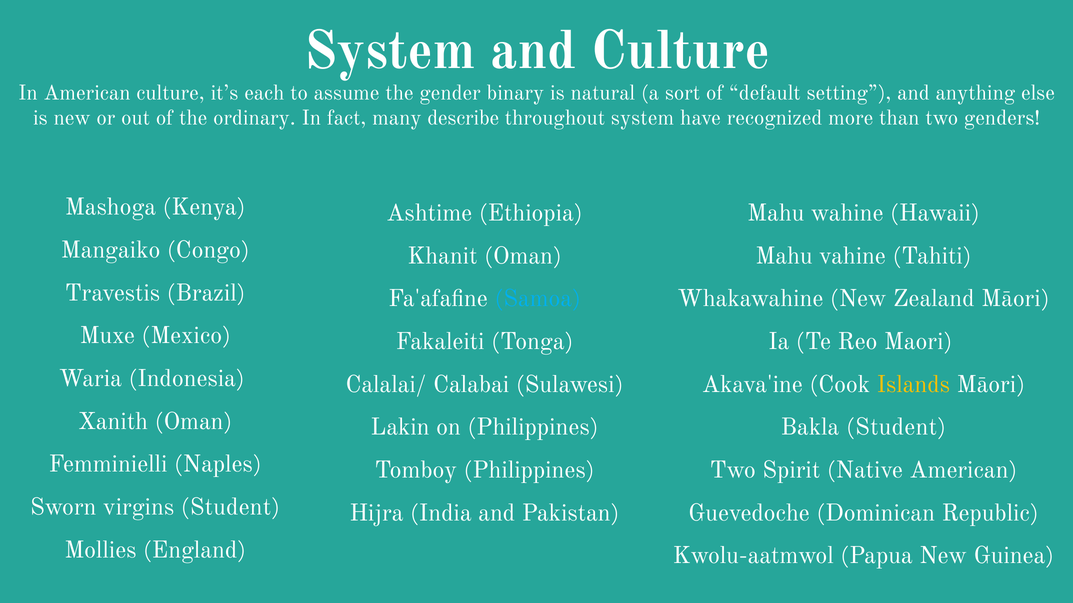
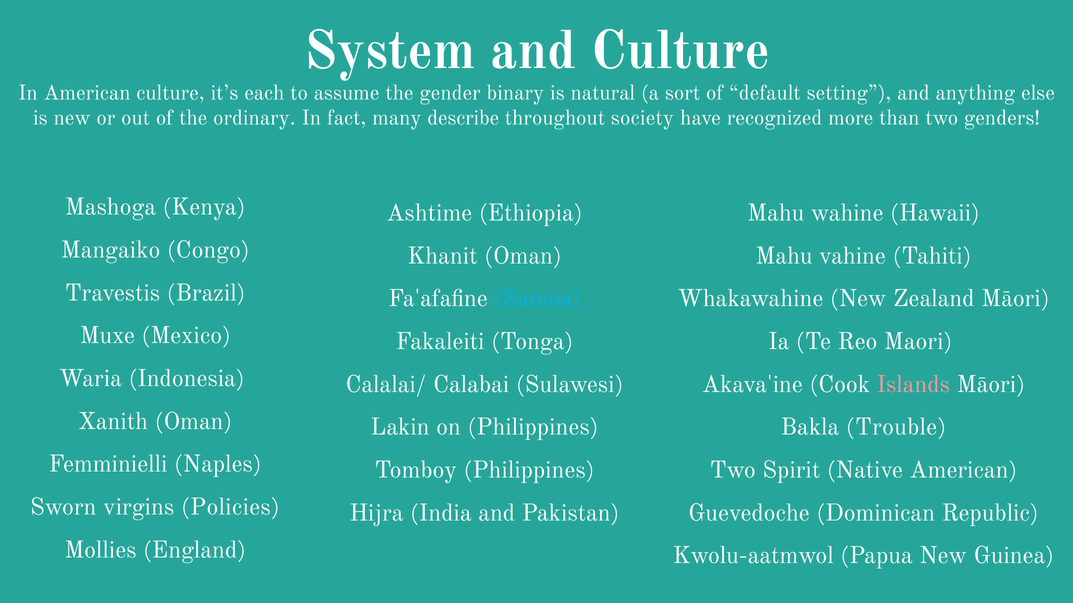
throughout system: system -> society
Islands colour: yellow -> pink
Bakla Student: Student -> Trouble
virgins Student: Student -> Policies
